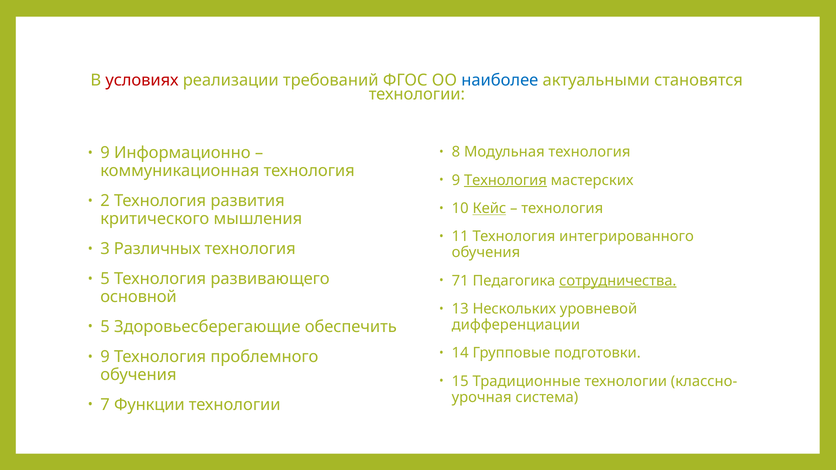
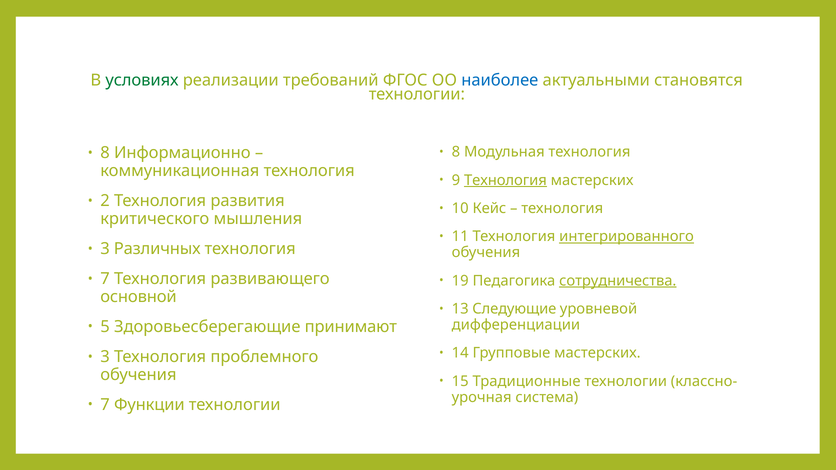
условиях colour: red -> green
9 at (105, 153): 9 -> 8
Кейс underline: present -> none
интегрированного underline: none -> present
5 at (105, 279): 5 -> 7
71: 71 -> 19
Нескольких: Нескольких -> Следующие
обеспечить: обеспечить -> принимают
Групповые подготовки: подготовки -> мастерских
9 at (105, 357): 9 -> 3
